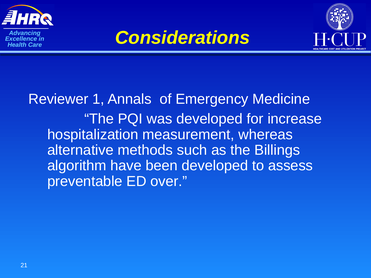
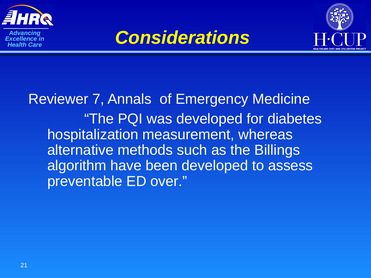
1: 1 -> 7
increase: increase -> diabetes
